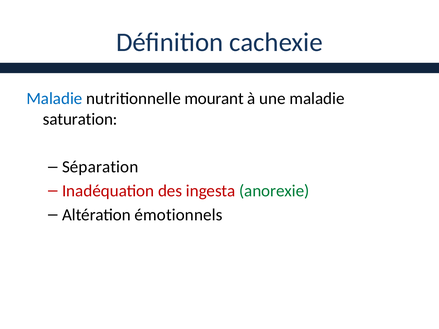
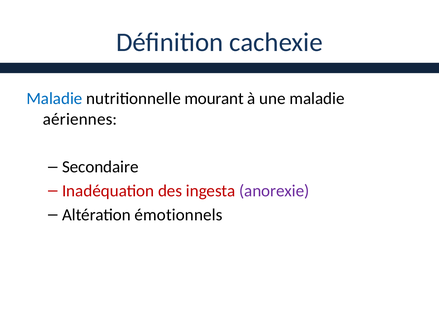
saturation: saturation -> aériennes
Séparation: Séparation -> Secondaire
anorexie colour: green -> purple
